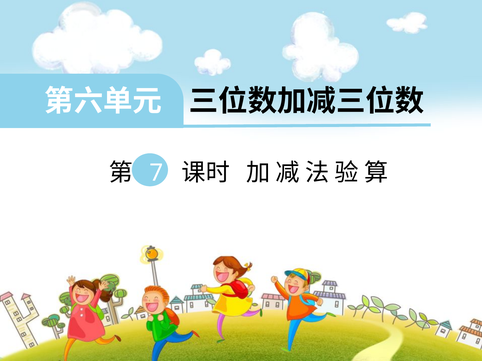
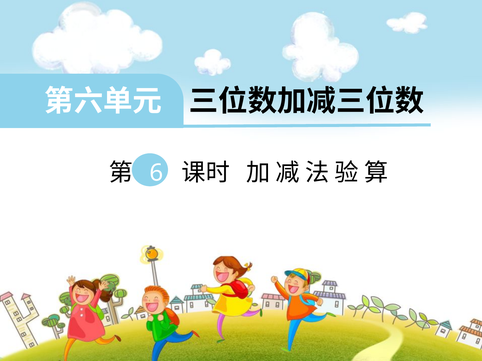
7: 7 -> 6
